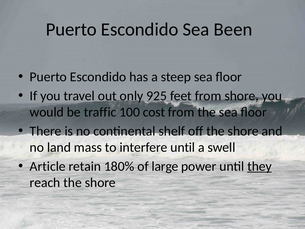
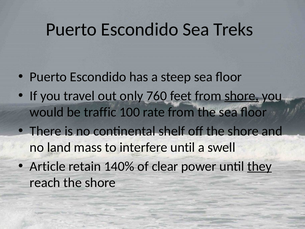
Been: Been -> Treks
925: 925 -> 760
shore at (242, 96) underline: none -> present
cost: cost -> rate
180%: 180% -> 140%
large: large -> clear
